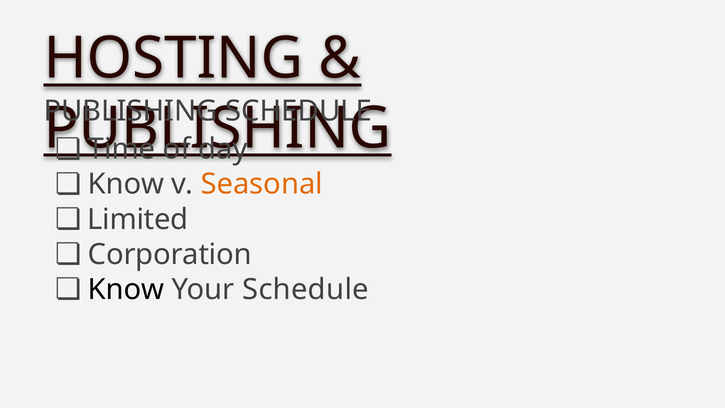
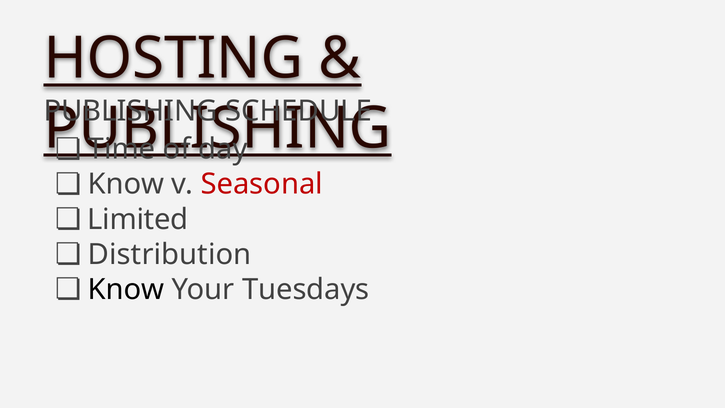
Seasonal colour: orange -> red
Corporation: Corporation -> Distribution
Your Schedule: Schedule -> Tuesdays
